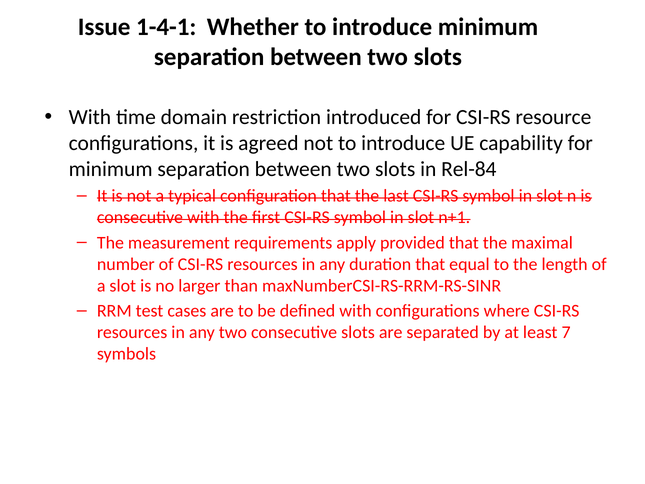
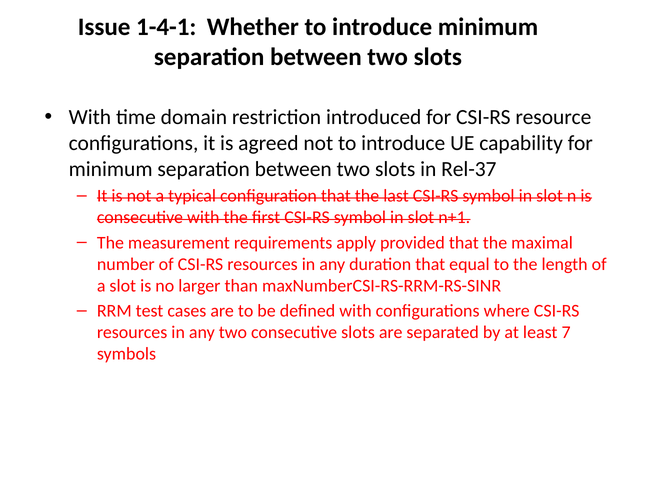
Rel-84: Rel-84 -> Rel-37
